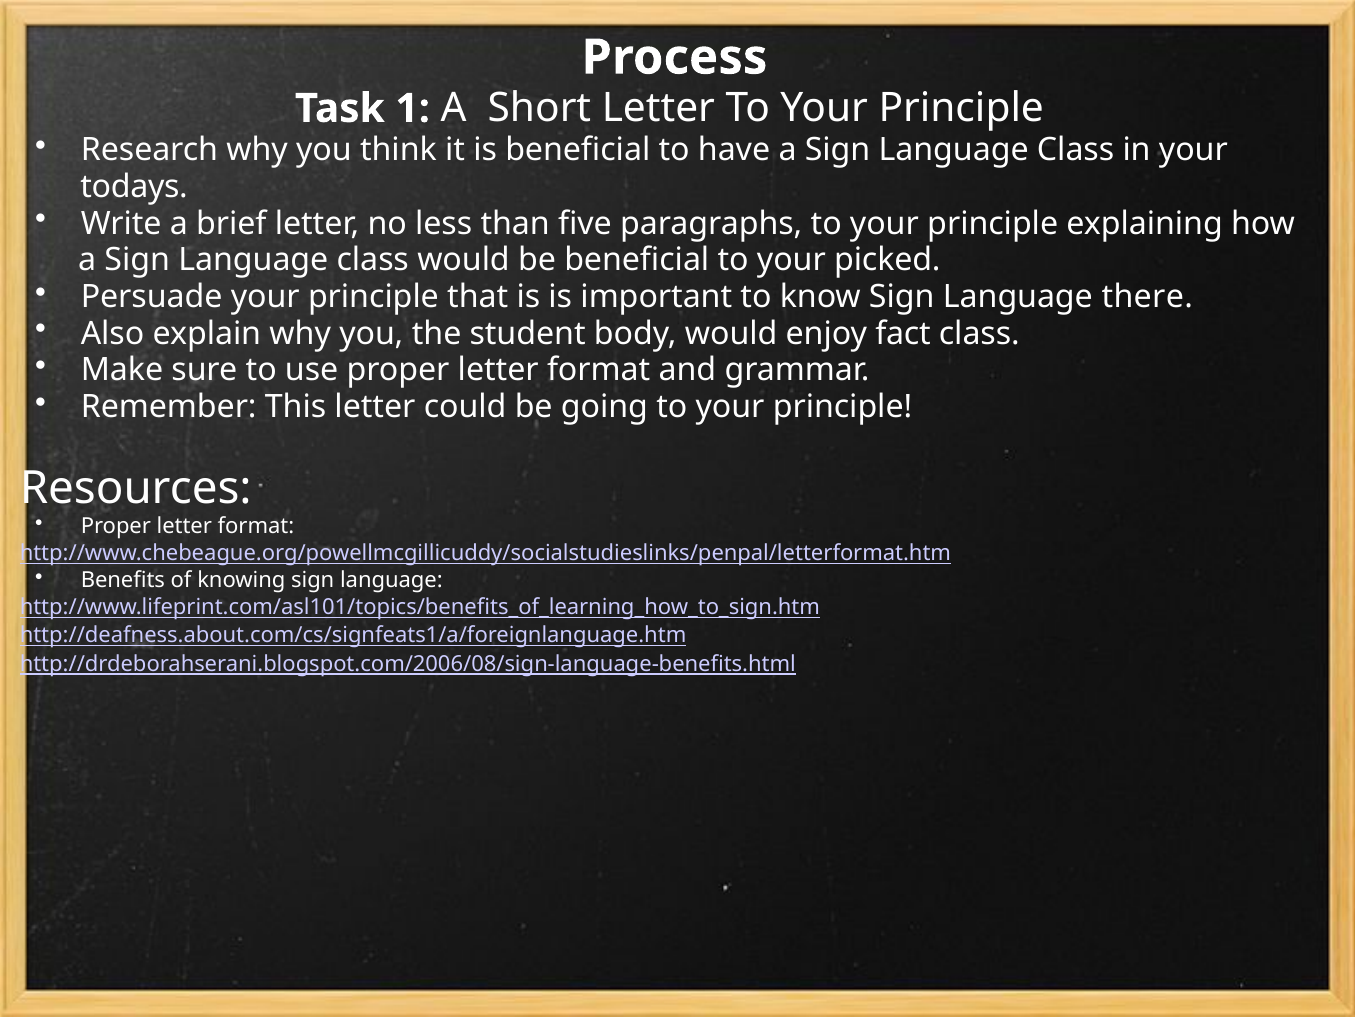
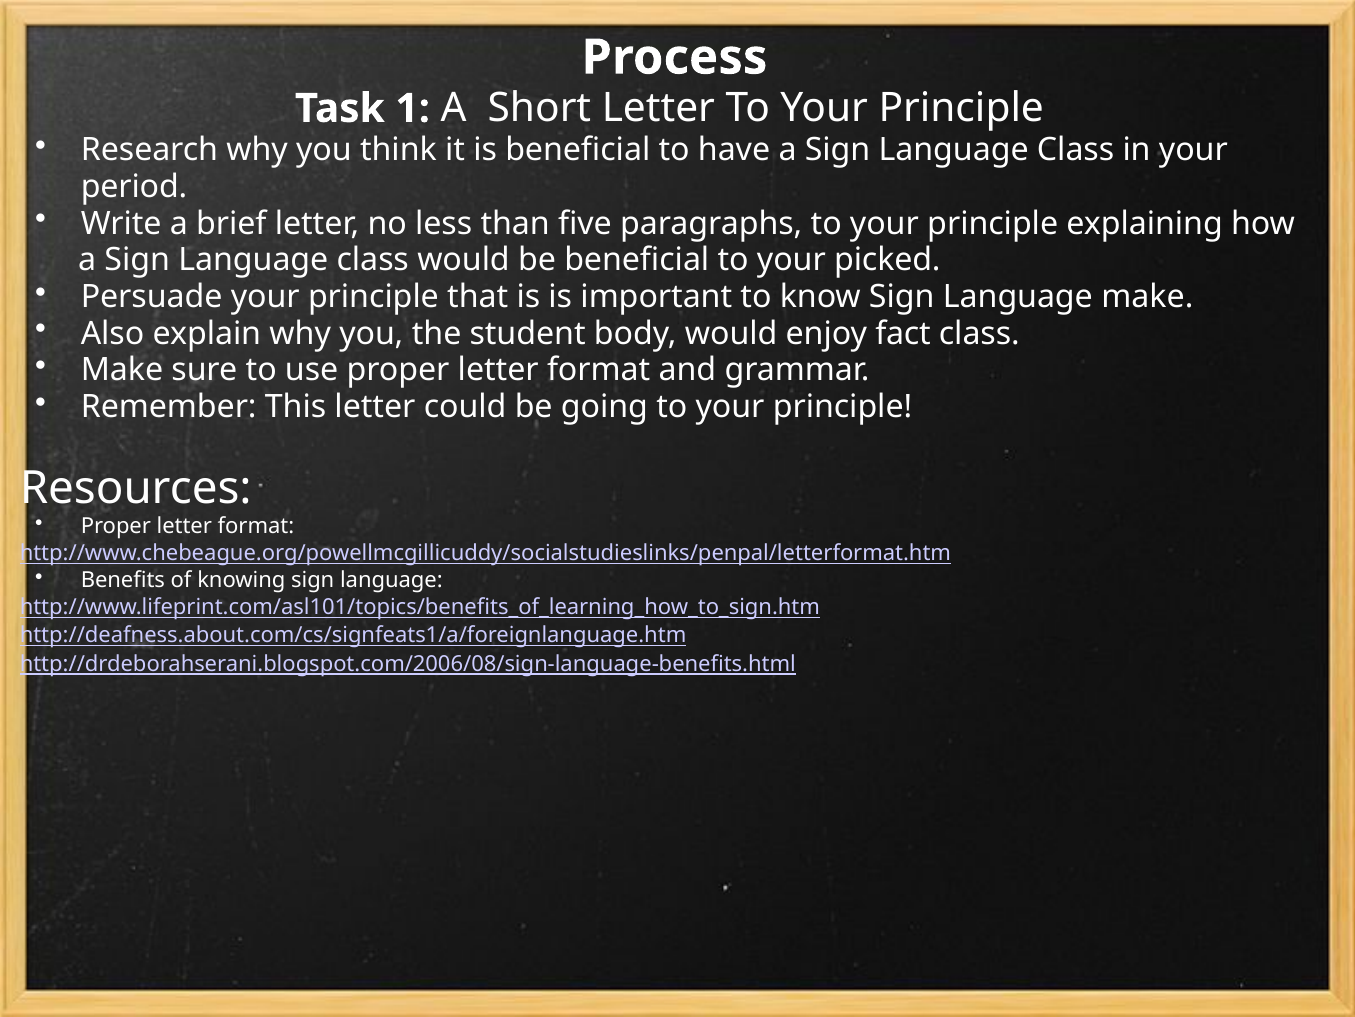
todays: todays -> period
Language there: there -> make
